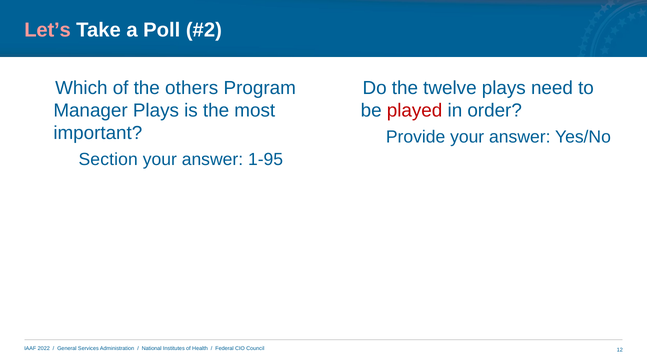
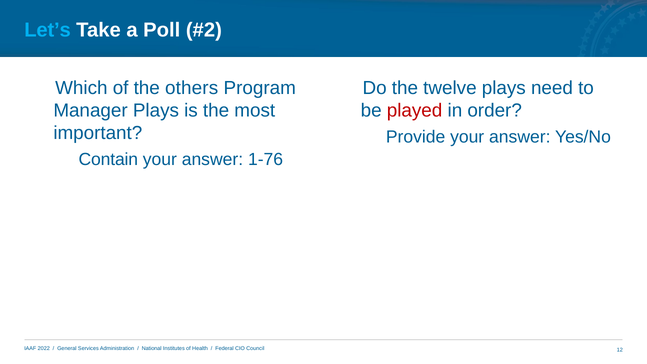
Let’s colour: pink -> light blue
Section: Section -> Contain
1-95: 1-95 -> 1-76
